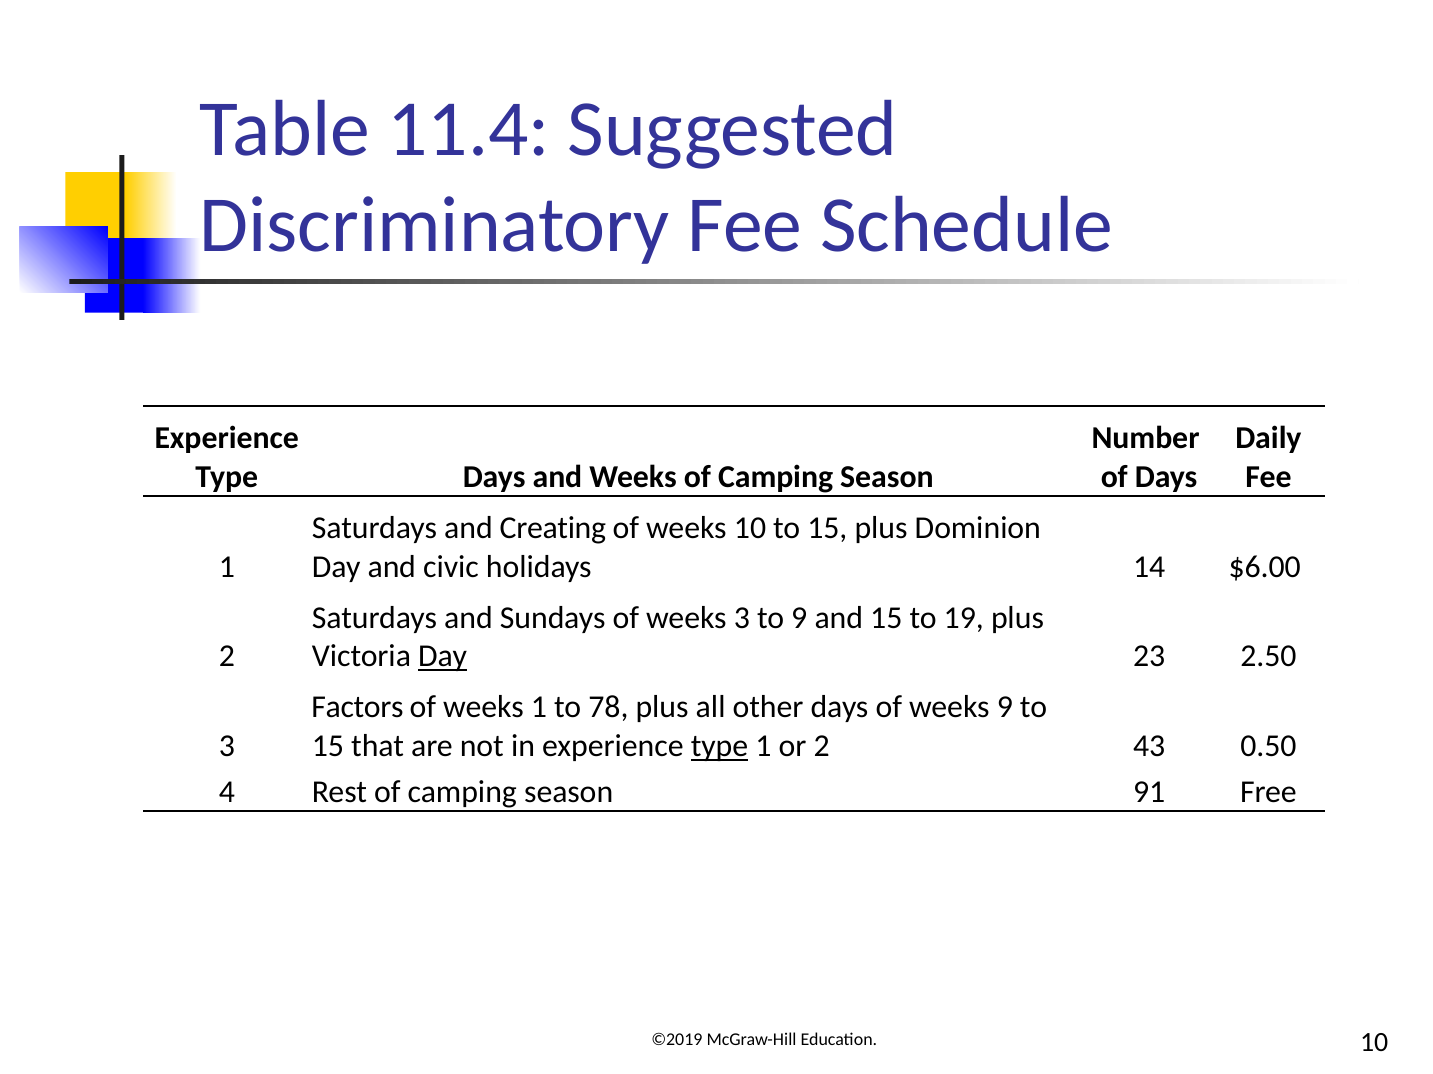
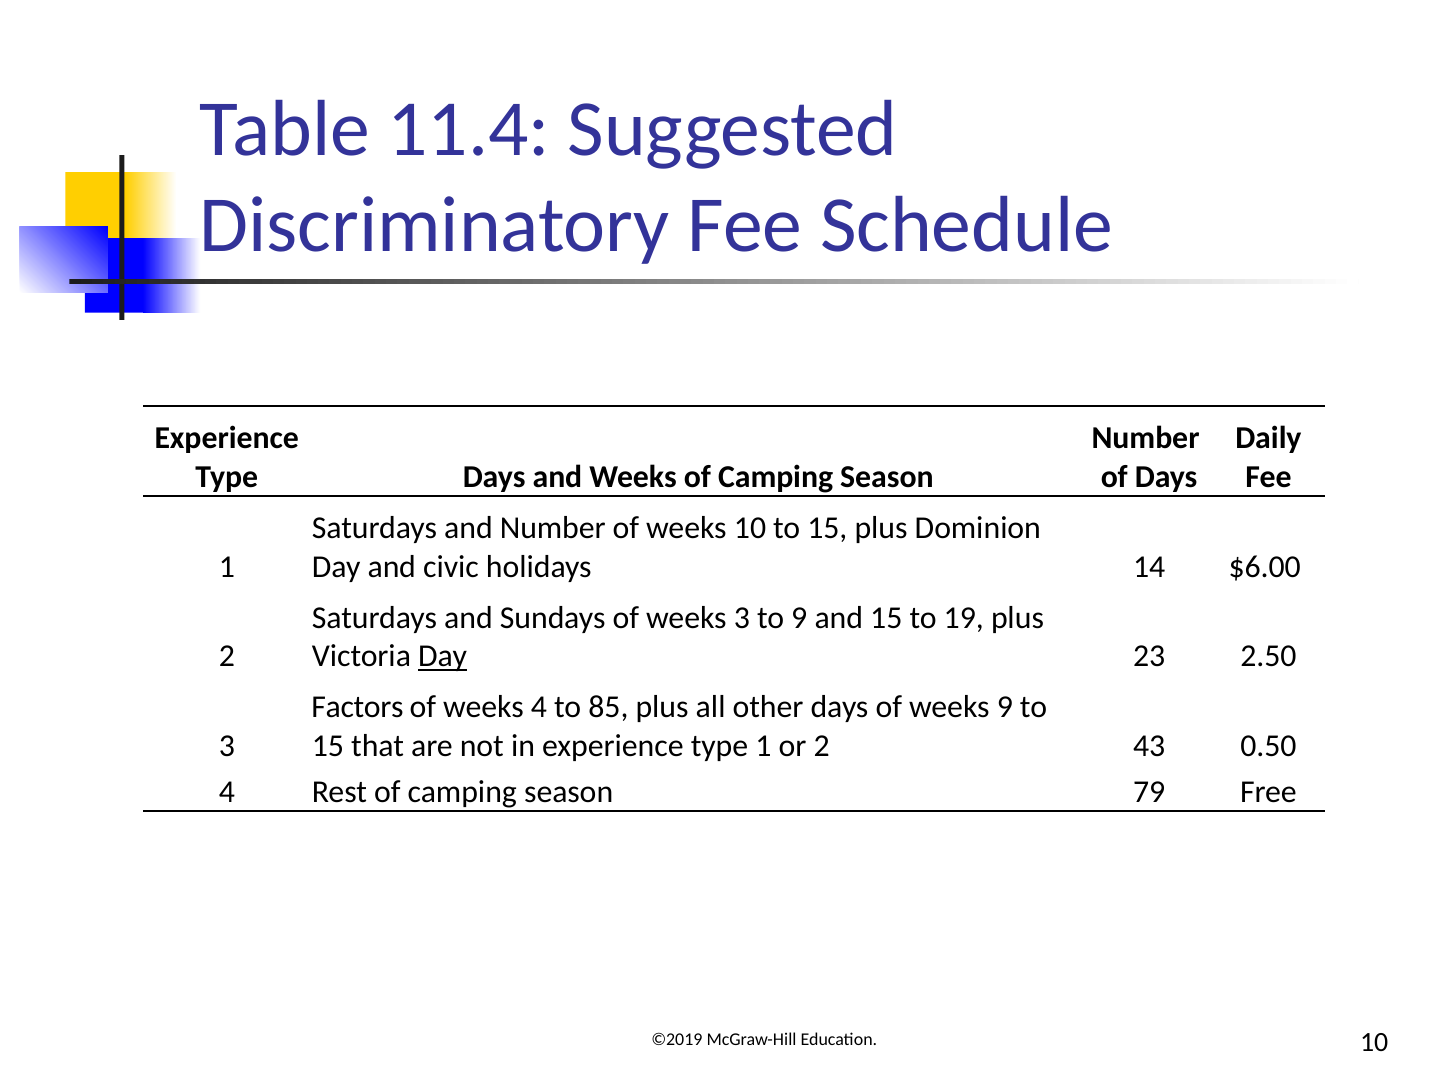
and Creating: Creating -> Number
weeks 1: 1 -> 4
78: 78 -> 85
type at (719, 747) underline: present -> none
91: 91 -> 79
